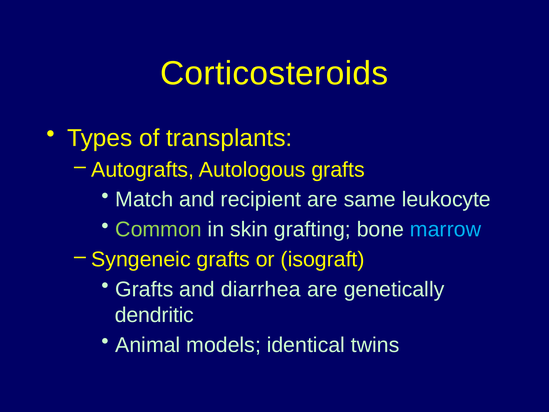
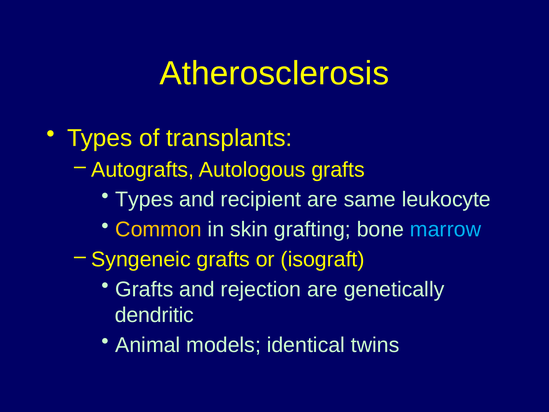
Corticosteroids: Corticosteroids -> Atherosclerosis
Match at (144, 199): Match -> Types
Common colour: light green -> yellow
diarrhea: diarrhea -> rejection
